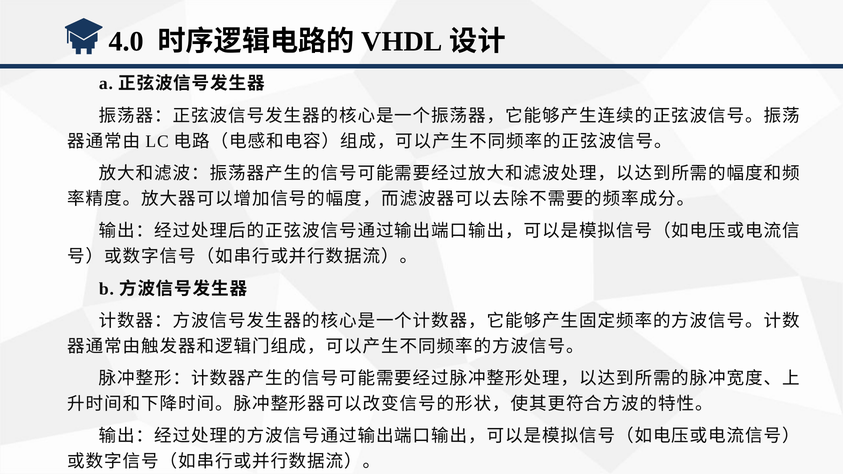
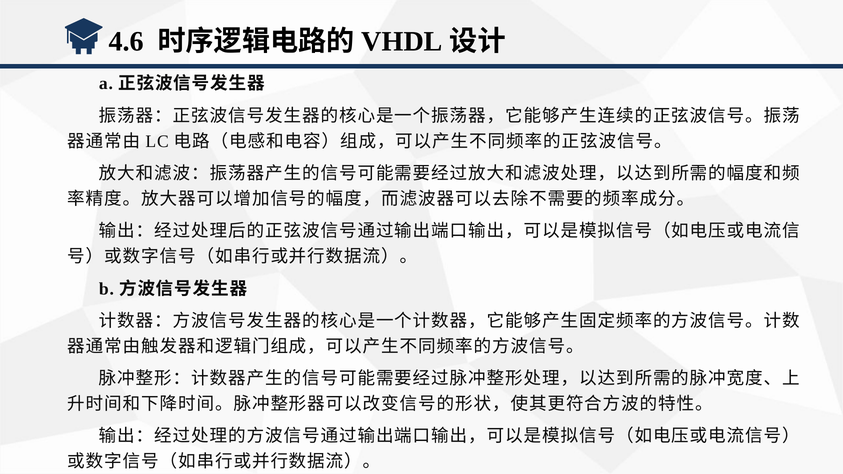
4.0: 4.0 -> 4.6
